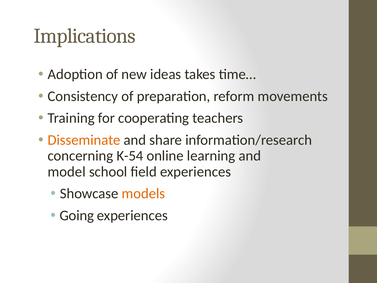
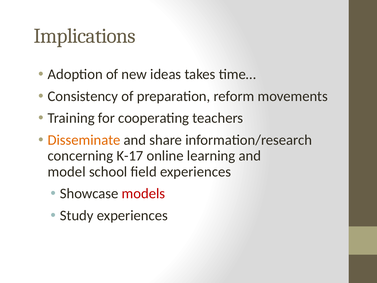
K-54: K-54 -> K-17
models colour: orange -> red
Going: Going -> Study
